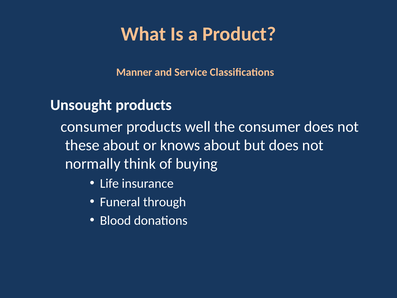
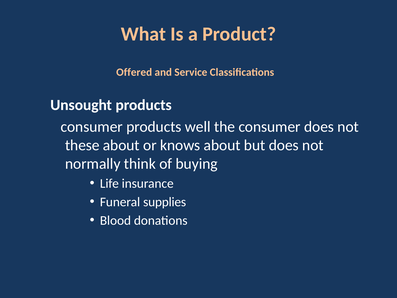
Manner: Manner -> Offered
through: through -> supplies
